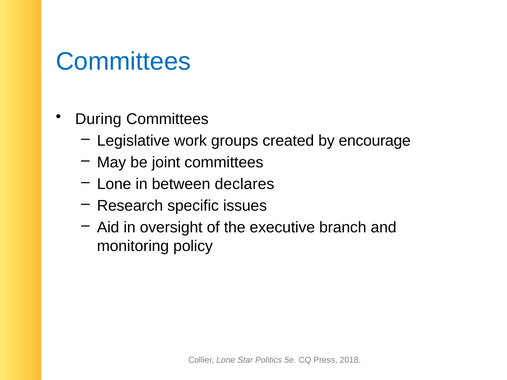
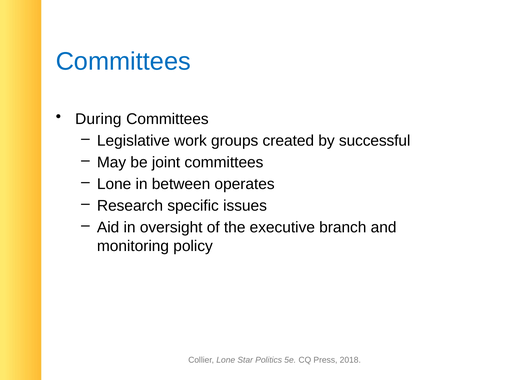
encourage: encourage -> successful
declares: declares -> operates
